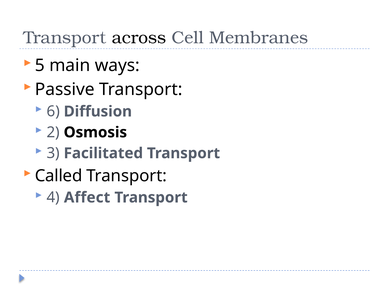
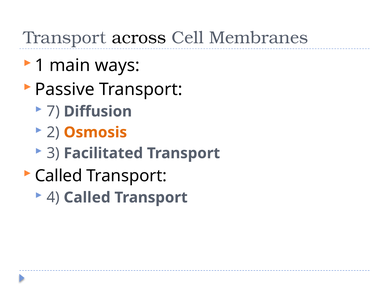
5: 5 -> 1
6: 6 -> 7
Osmosis colour: black -> orange
4 Affect: Affect -> Called
